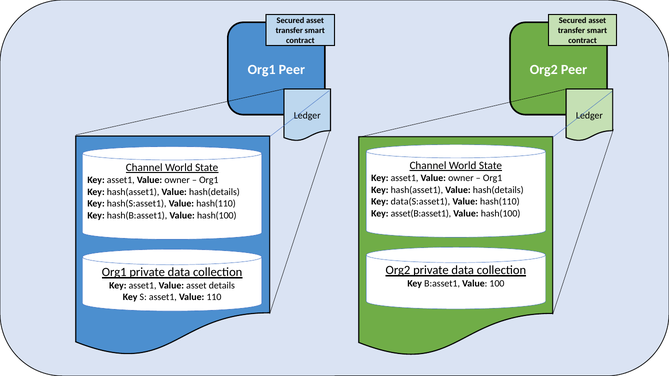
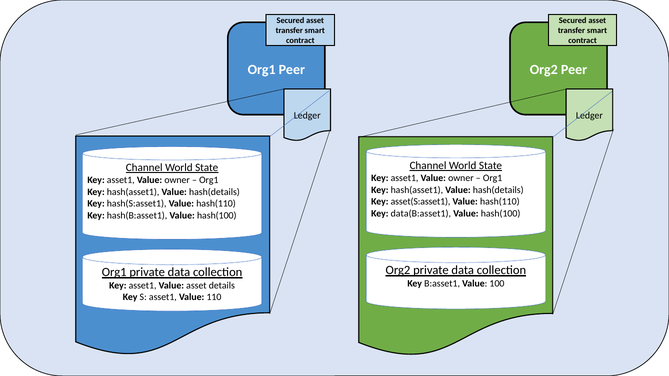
data(S:asset1: data(S:asset1 -> asset(S:asset1
asset(B:asset1: asset(B:asset1 -> data(B:asset1
